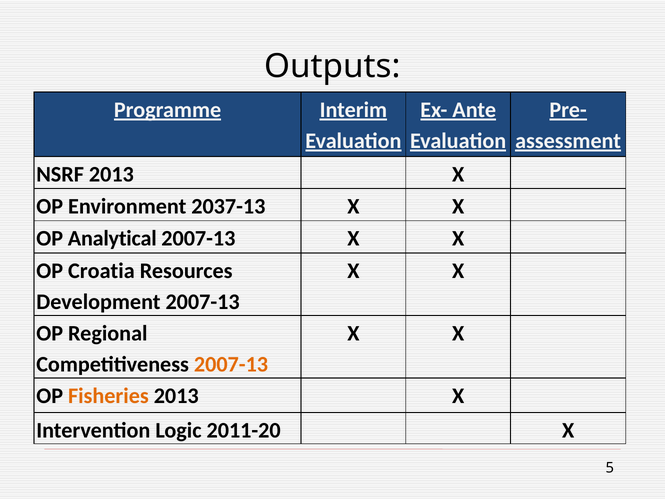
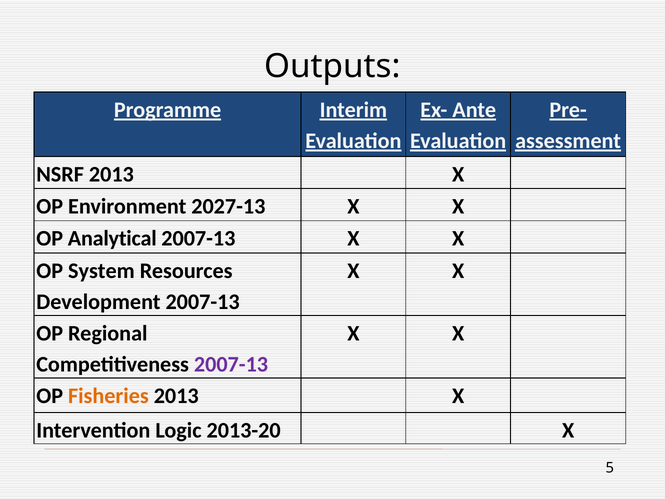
2037-13: 2037-13 -> 2027-13
Croatia: Croatia -> System
2007-13 at (231, 364) colour: orange -> purple
2011-20: 2011-20 -> 2013-20
